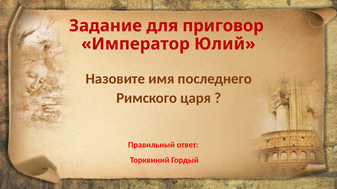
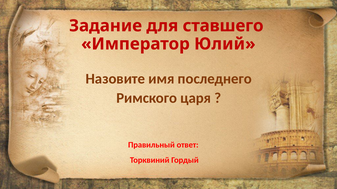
приговор: приговор -> ставшего
